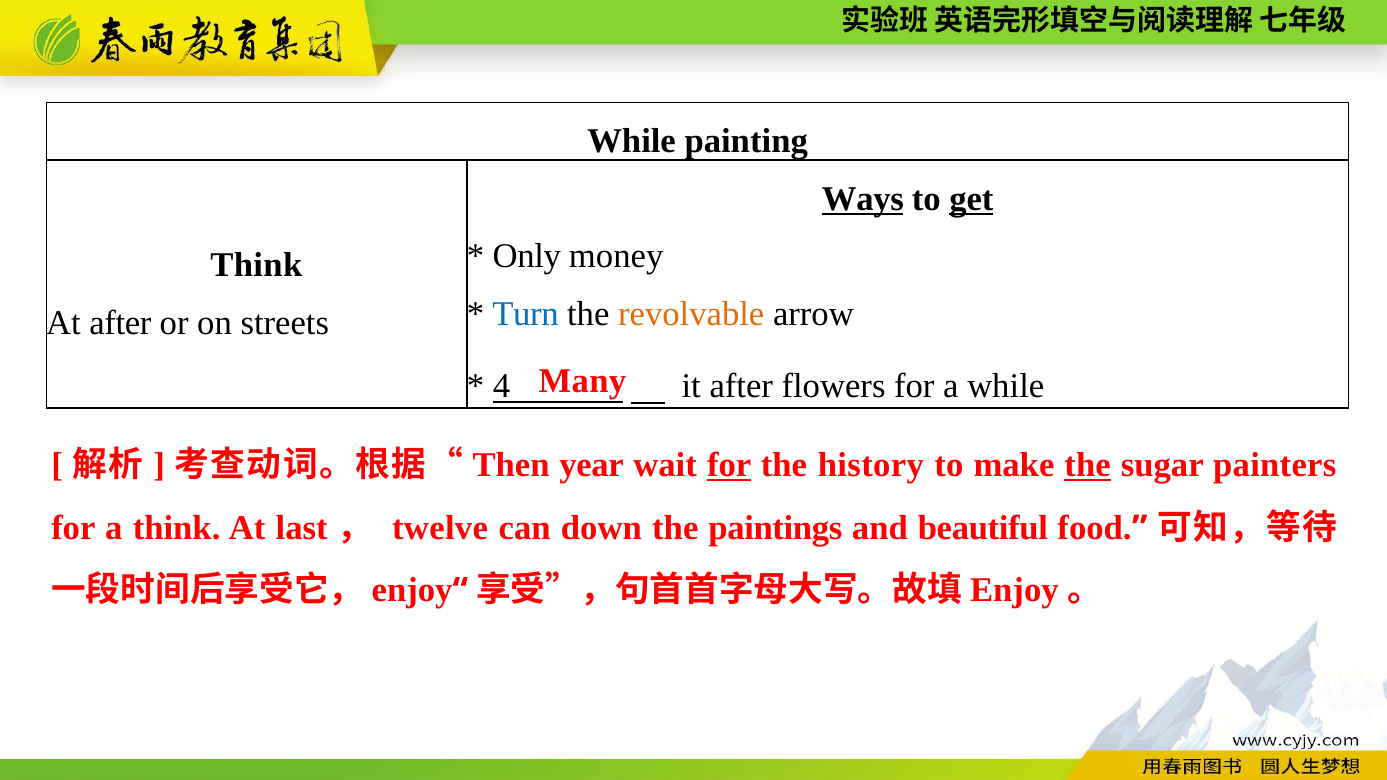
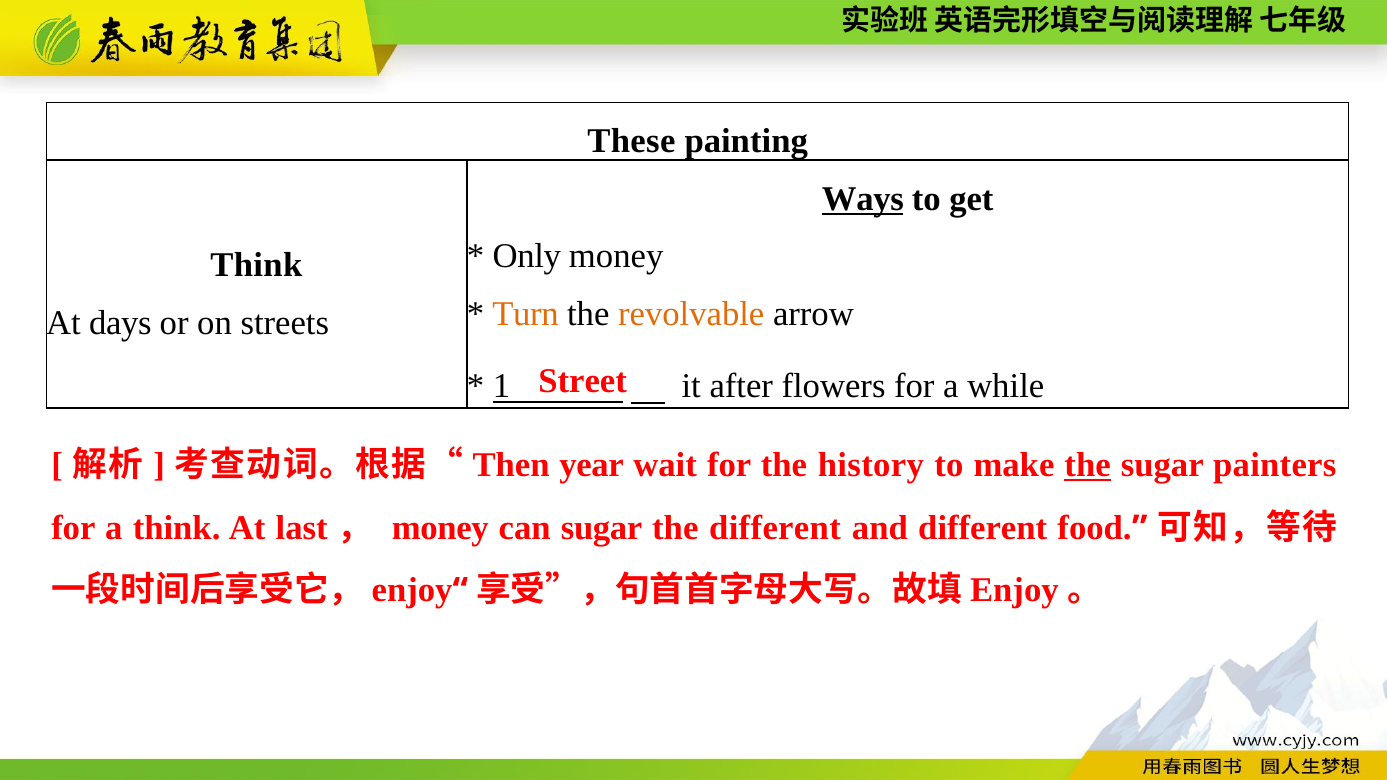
While at (632, 141): While -> These
get underline: present -> none
Turn colour: blue -> orange
At after: after -> days
Many: Many -> Street
4: 4 -> 1
for at (729, 466) underline: present -> none
twelve at (440, 528): twelve -> money
can down: down -> sugar
the paintings: paintings -> different
and beautiful: beautiful -> different
